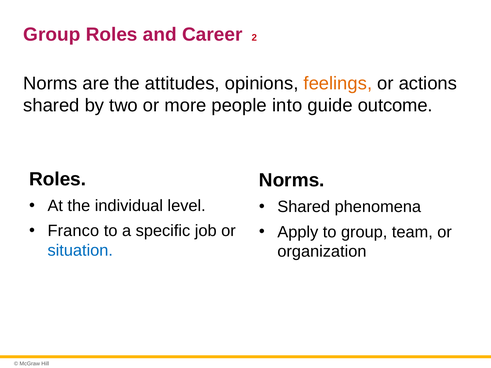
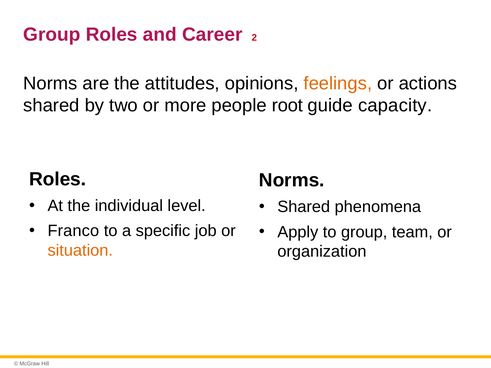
into: into -> root
outcome: outcome -> capacity
situation colour: blue -> orange
